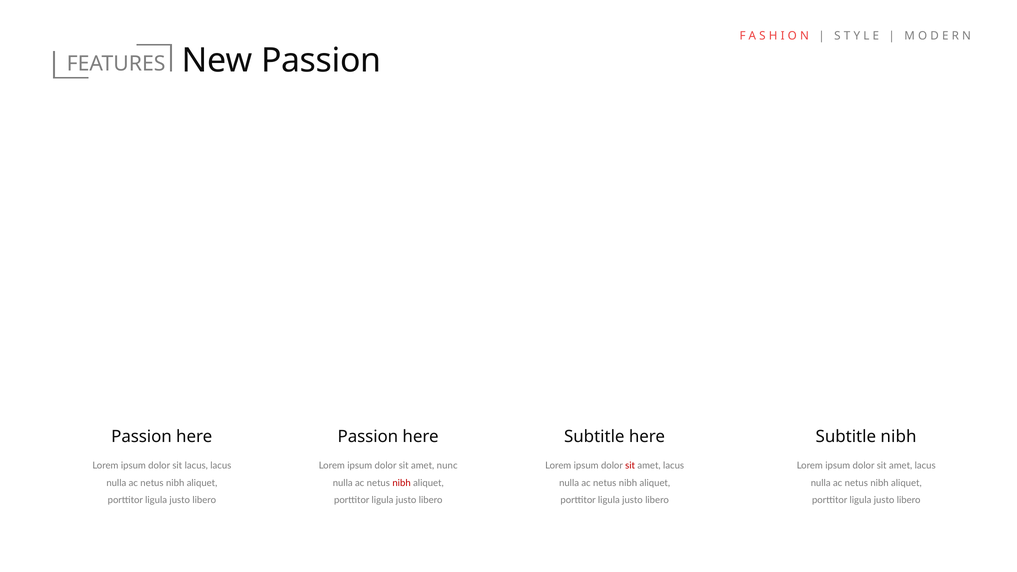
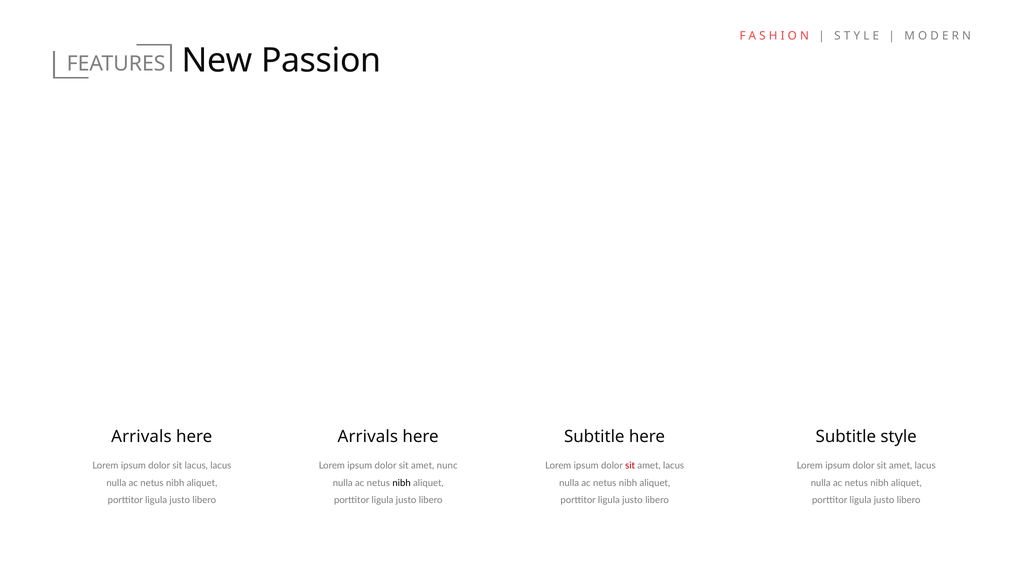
Passion at (142, 437): Passion -> Arrivals
Passion at (368, 437): Passion -> Arrivals
Subtitle nibh: nibh -> style
nibh at (402, 483) colour: red -> black
